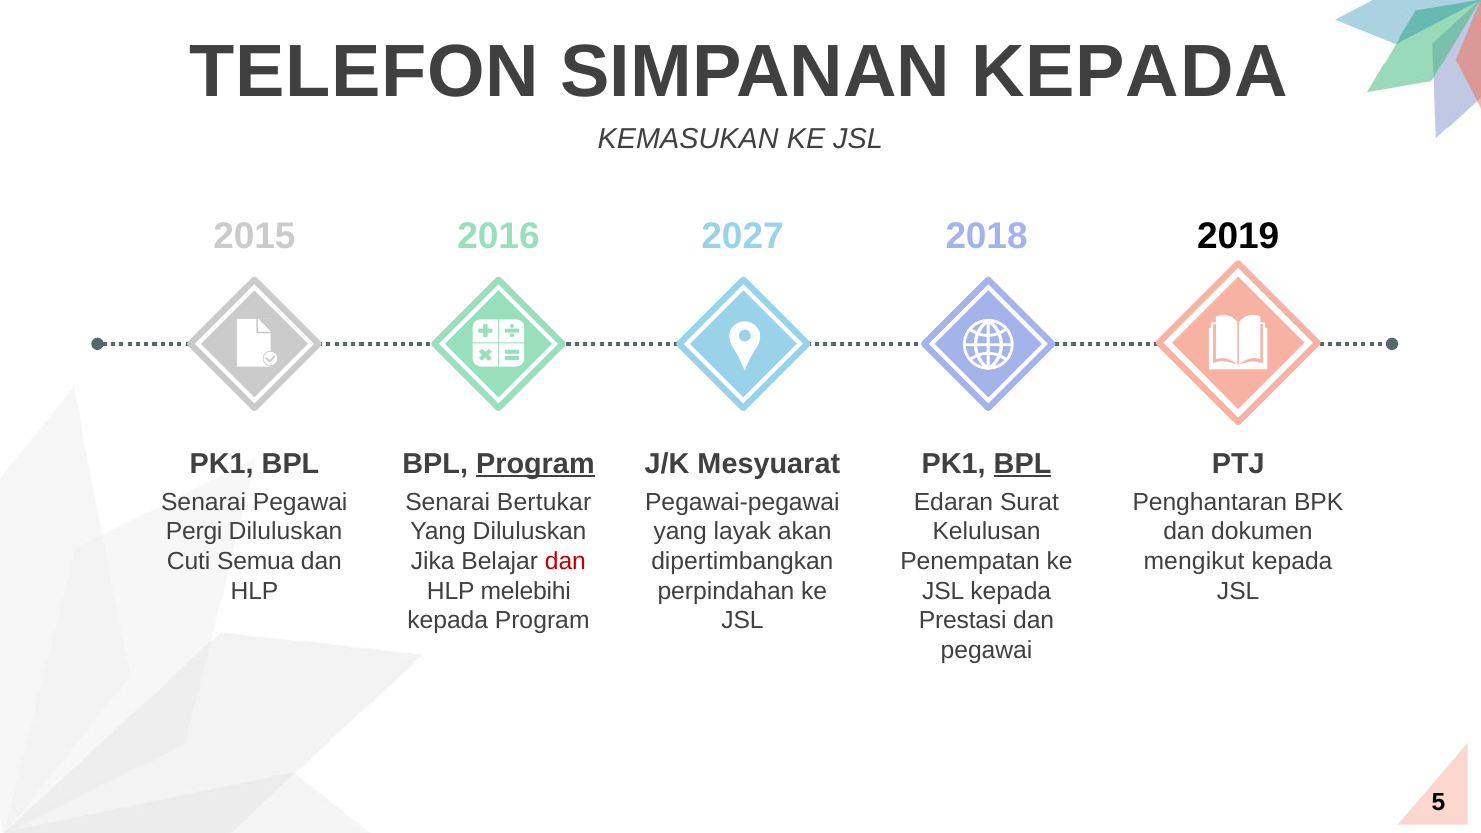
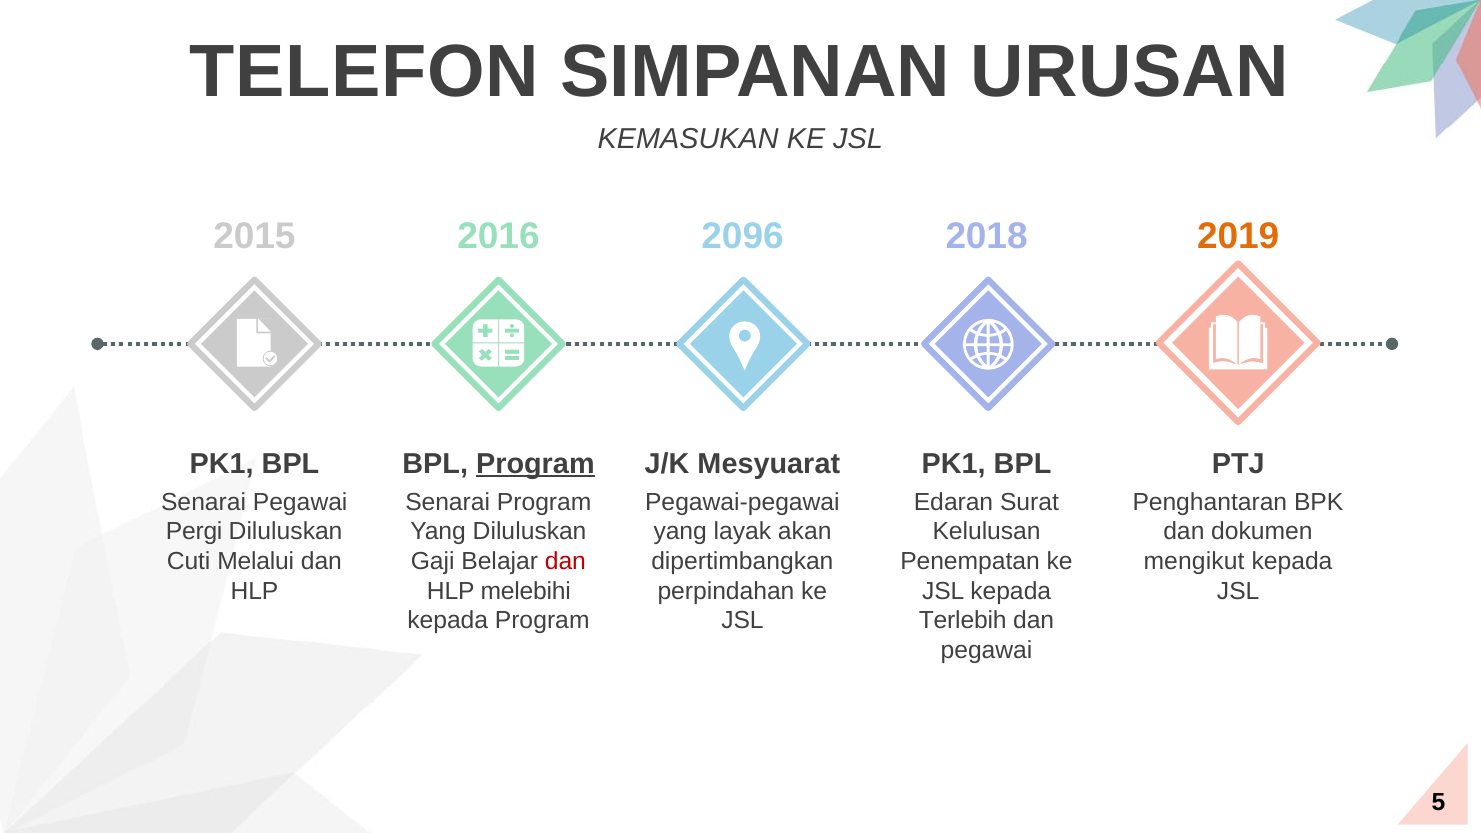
SIMPANAN KEPADA: KEPADA -> URUSAN
2027: 2027 -> 2096
2019 colour: black -> orange
BPL at (1023, 464) underline: present -> none
Senarai Bertukar: Bertukar -> Program
Semua: Semua -> Melalui
Jika: Jika -> Gaji
Prestasi: Prestasi -> Terlebih
